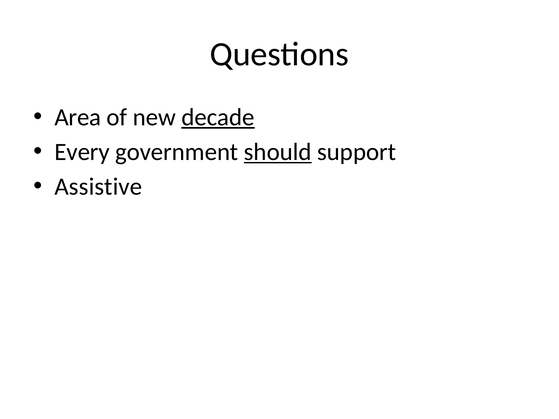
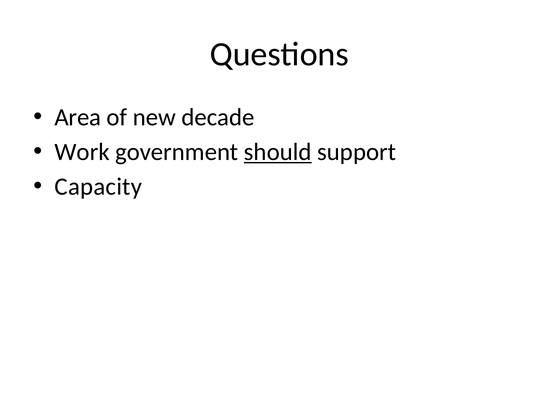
decade underline: present -> none
Every: Every -> Work
Assistive: Assistive -> Capacity
